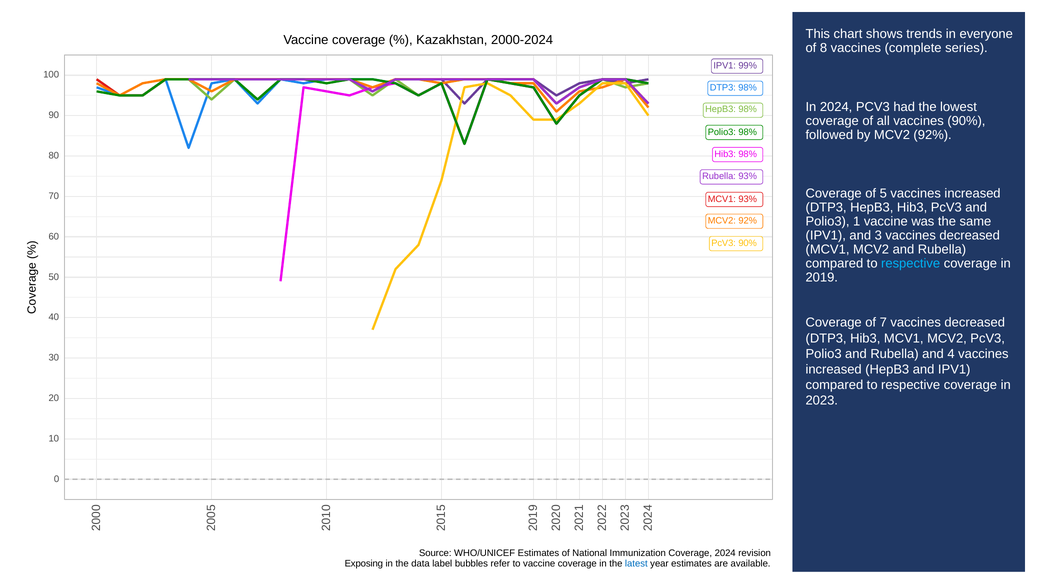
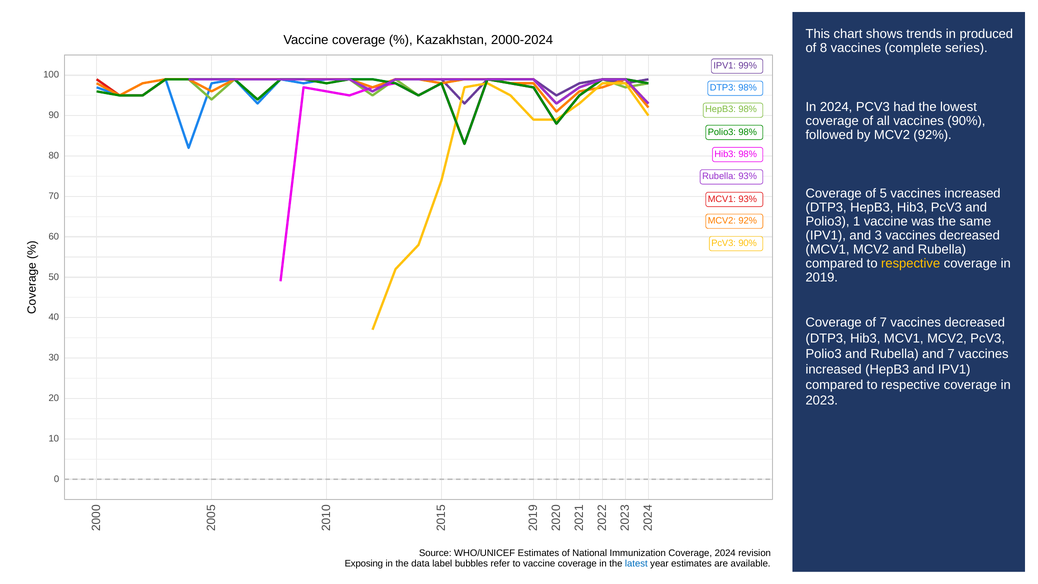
everyone: everyone -> produced
respective at (911, 264) colour: light blue -> yellow
and 4: 4 -> 7
